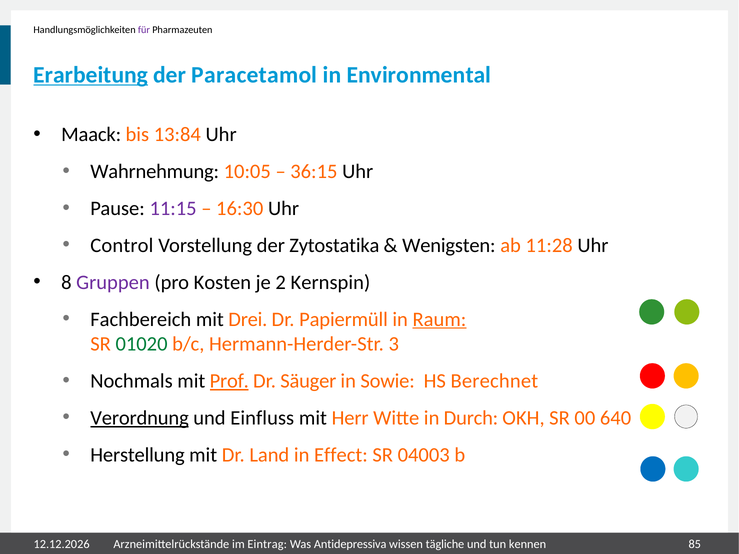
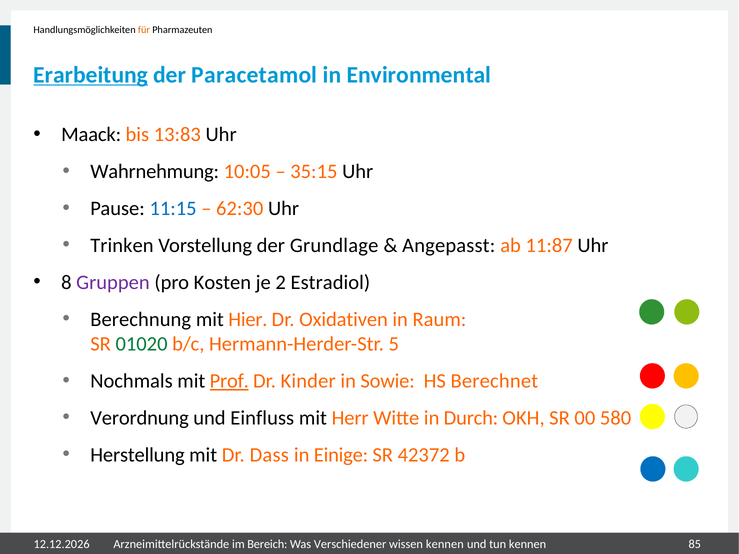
für colour: purple -> orange
13:84: 13:84 -> 13:83
36:15: 36:15 -> 35:15
11:15 colour: purple -> blue
16:30: 16:30 -> 62:30
Control: Control -> Trinken
Zytostatika: Zytostatika -> Grundlage
Wenigsten: Wenigsten -> Angepasst
11:28: 11:28 -> 11:87
Kernspin: Kernspin -> Estradiol
Fachbereich: Fachbereich -> Berechnung
Drei: Drei -> Hier
Papiermüll: Papiermüll -> Oxidativen
Raum underline: present -> none
3: 3 -> 5
Säuger: Säuger -> Kinder
Verordnung underline: present -> none
640: 640 -> 580
Land: Land -> Dass
Effect: Effect -> Einige
04003: 04003 -> 42372
Eintrag: Eintrag -> Bereich
Antidepressiva: Antidepressiva -> Verschiedener
wissen tägliche: tägliche -> kennen
